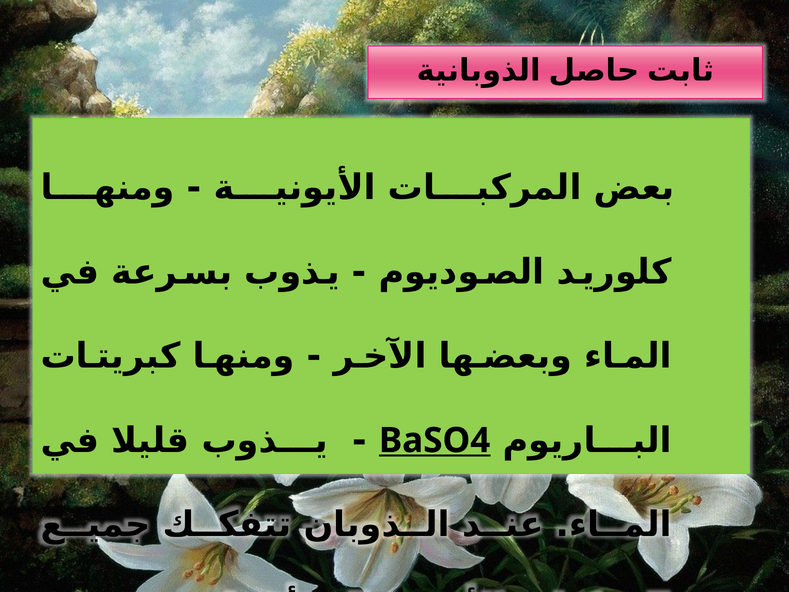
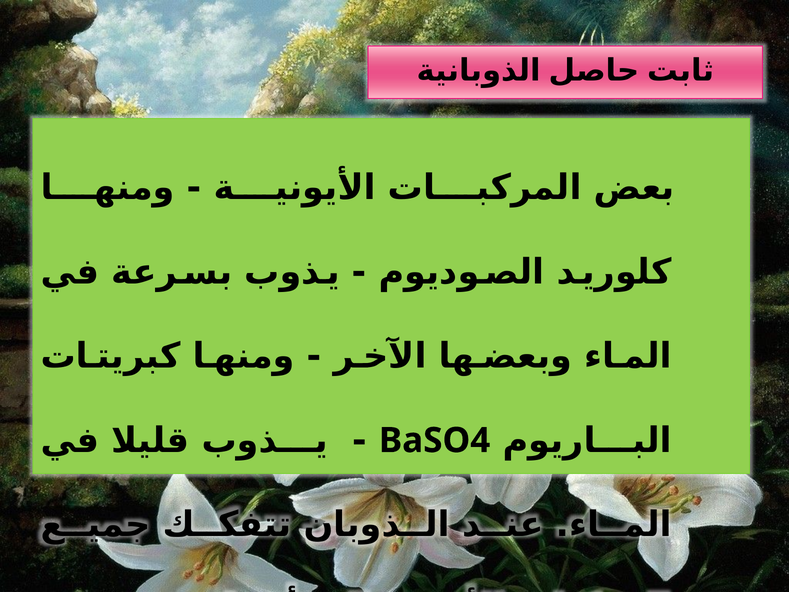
BaSO4 underline: present -> none
